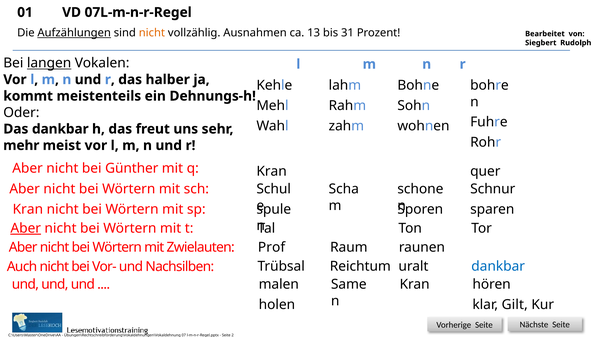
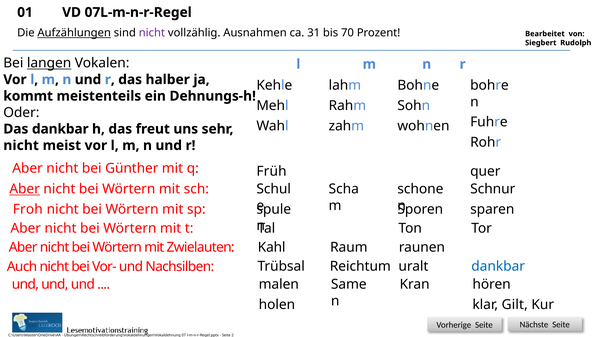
nicht at (152, 33) colour: orange -> purple
13: 13 -> 31
31: 31 -> 70
mehr at (21, 145): mehr -> nicht
q Kran: Kran -> Früh
Aber at (25, 189) underline: none -> present
Kran at (28, 209): Kran -> Froh
Aber at (26, 228) underline: present -> none
Prof: Prof -> Kahl
